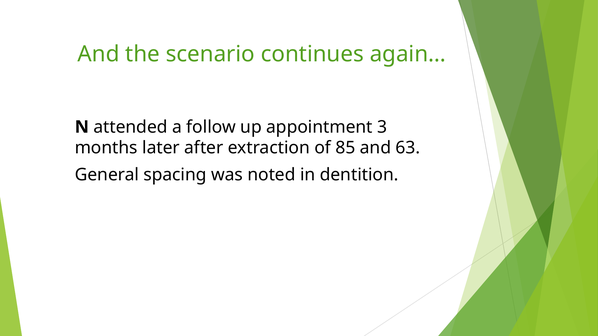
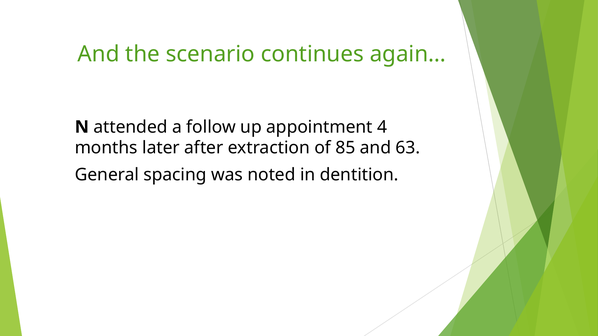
3: 3 -> 4
